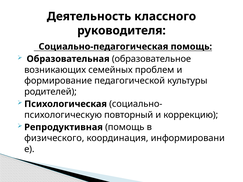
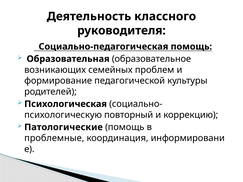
Репродуктивная: Репродуктивная -> Патологические
физического: физического -> проблемные
